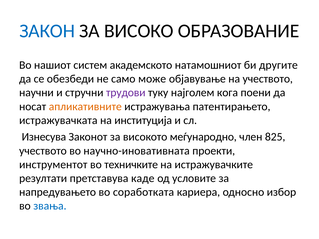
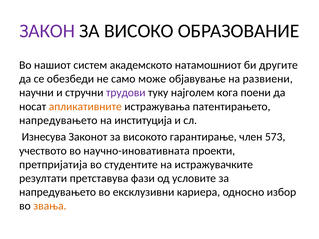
ЗАКОН colour: blue -> purple
на учеството: учеството -> развиени
истражувачката at (58, 120): истражувачката -> напредувањето
меѓународно: меѓународно -> гарантирање
825: 825 -> 573
инструментот: инструментот -> претпријатија
техничките: техничките -> студентите
каде: каде -> фази
соработката: соработката -> ексклузивни
звања colour: blue -> orange
